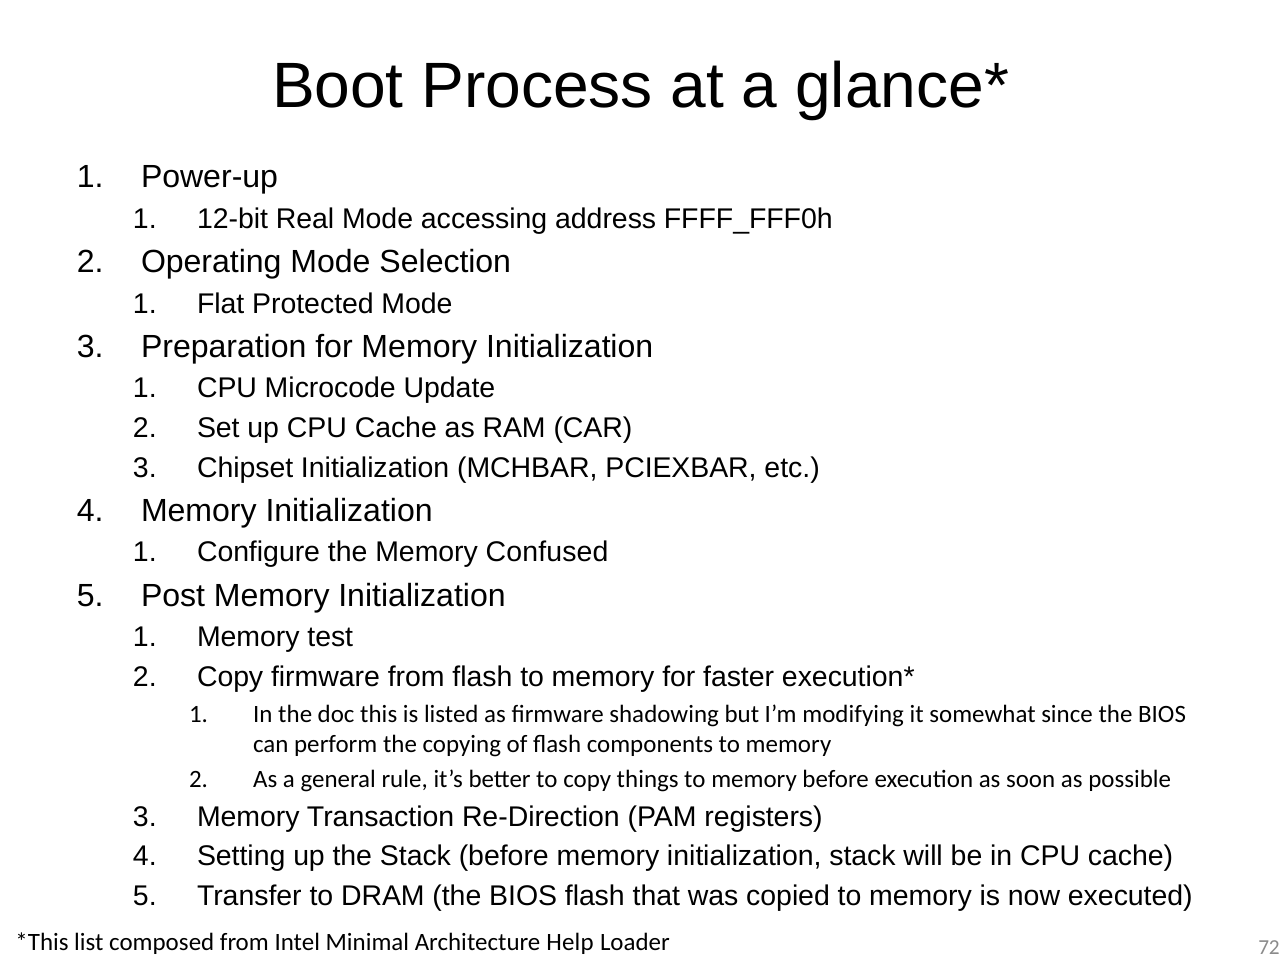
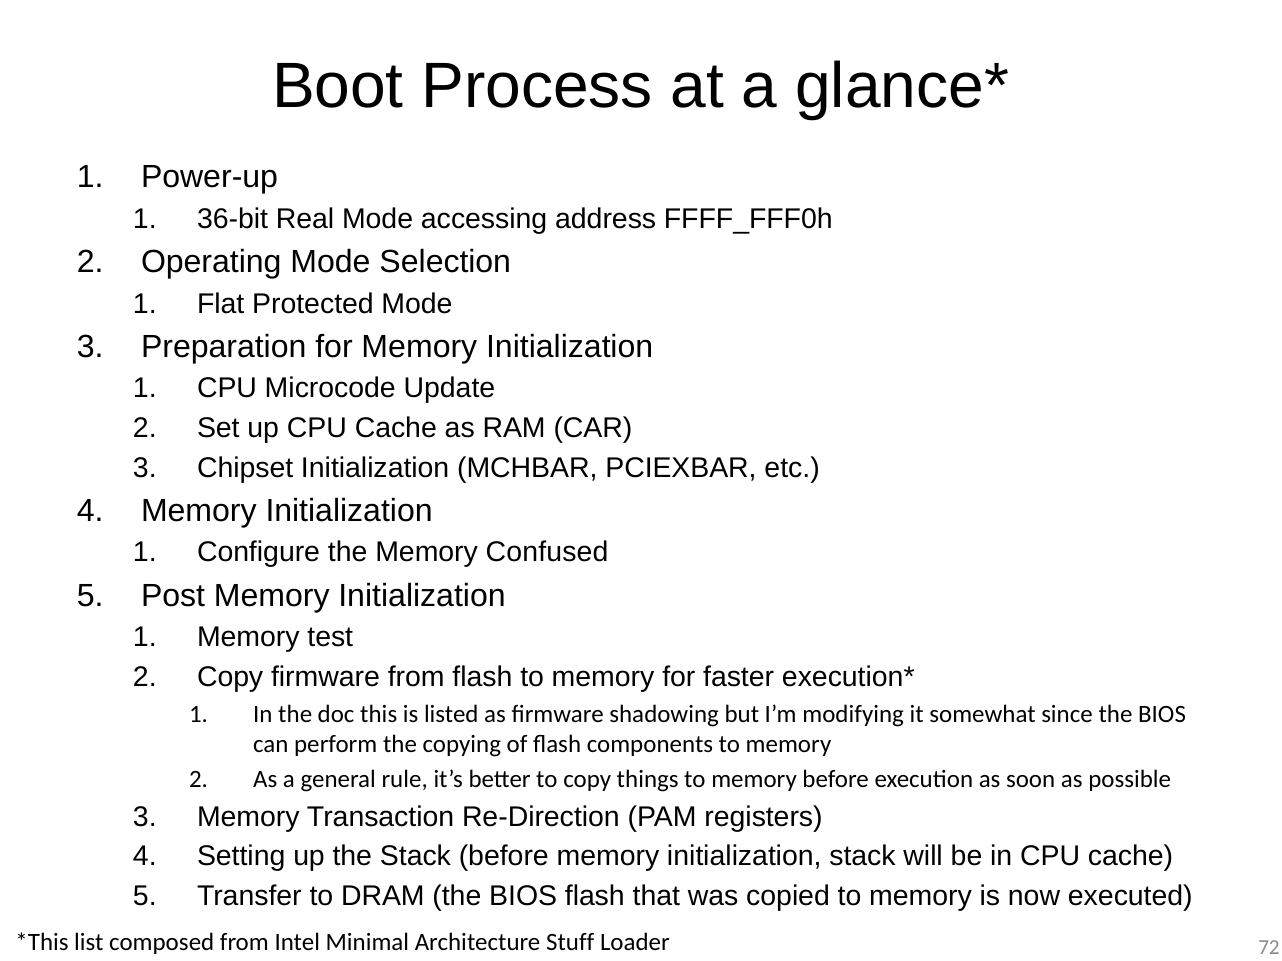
12-bit: 12-bit -> 36-bit
Help: Help -> Stuff
